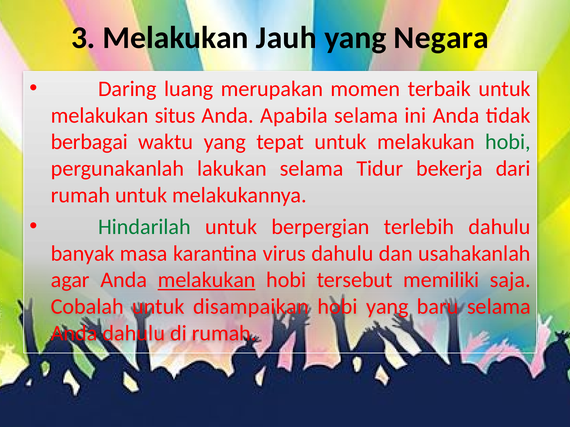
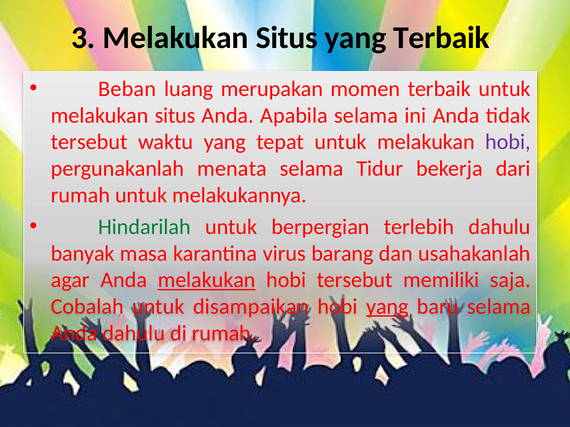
3 Melakukan Jauh: Jauh -> Situs
yang Negara: Negara -> Terbaik
Daring: Daring -> Beban
berbagai at (89, 142): berbagai -> tersebut
hobi at (508, 142) colour: green -> purple
lakukan: lakukan -> menata
virus dahulu: dahulu -> barang
yang at (387, 307) underline: none -> present
